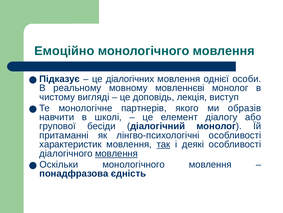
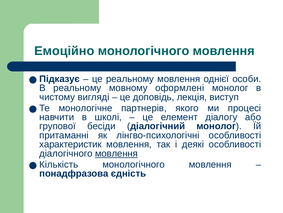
це діалогічних: діалогічних -> реальному
мовленнєві: мовленнєві -> оформлені
образів: образів -> процесі
так underline: present -> none
Оскільки: Оскільки -> Кількість
